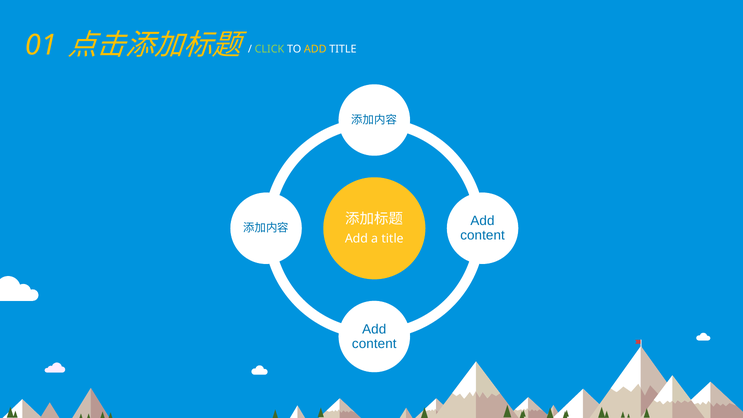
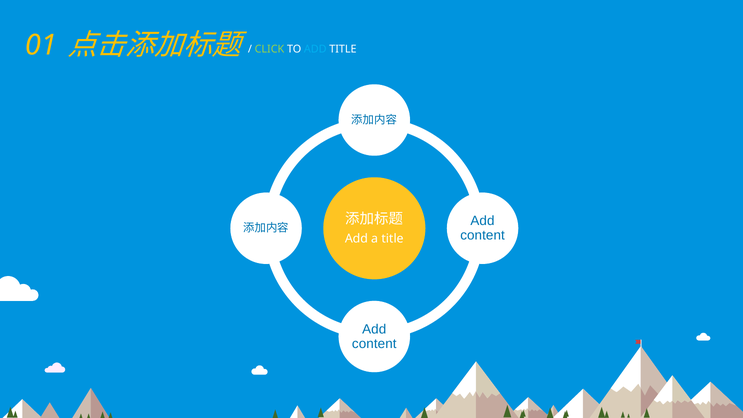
ADD at (315, 49) colour: yellow -> light blue
